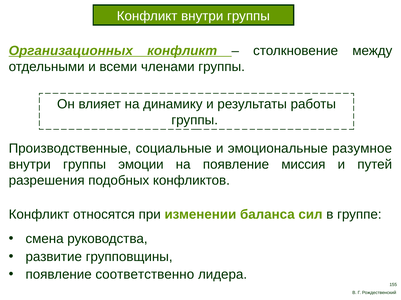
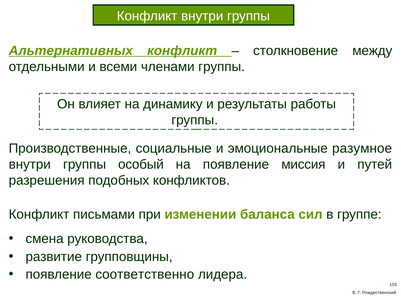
Организационных: Организационных -> Альтернативных
эмоции: эмоции -> особый
относятся: относятся -> письмами
